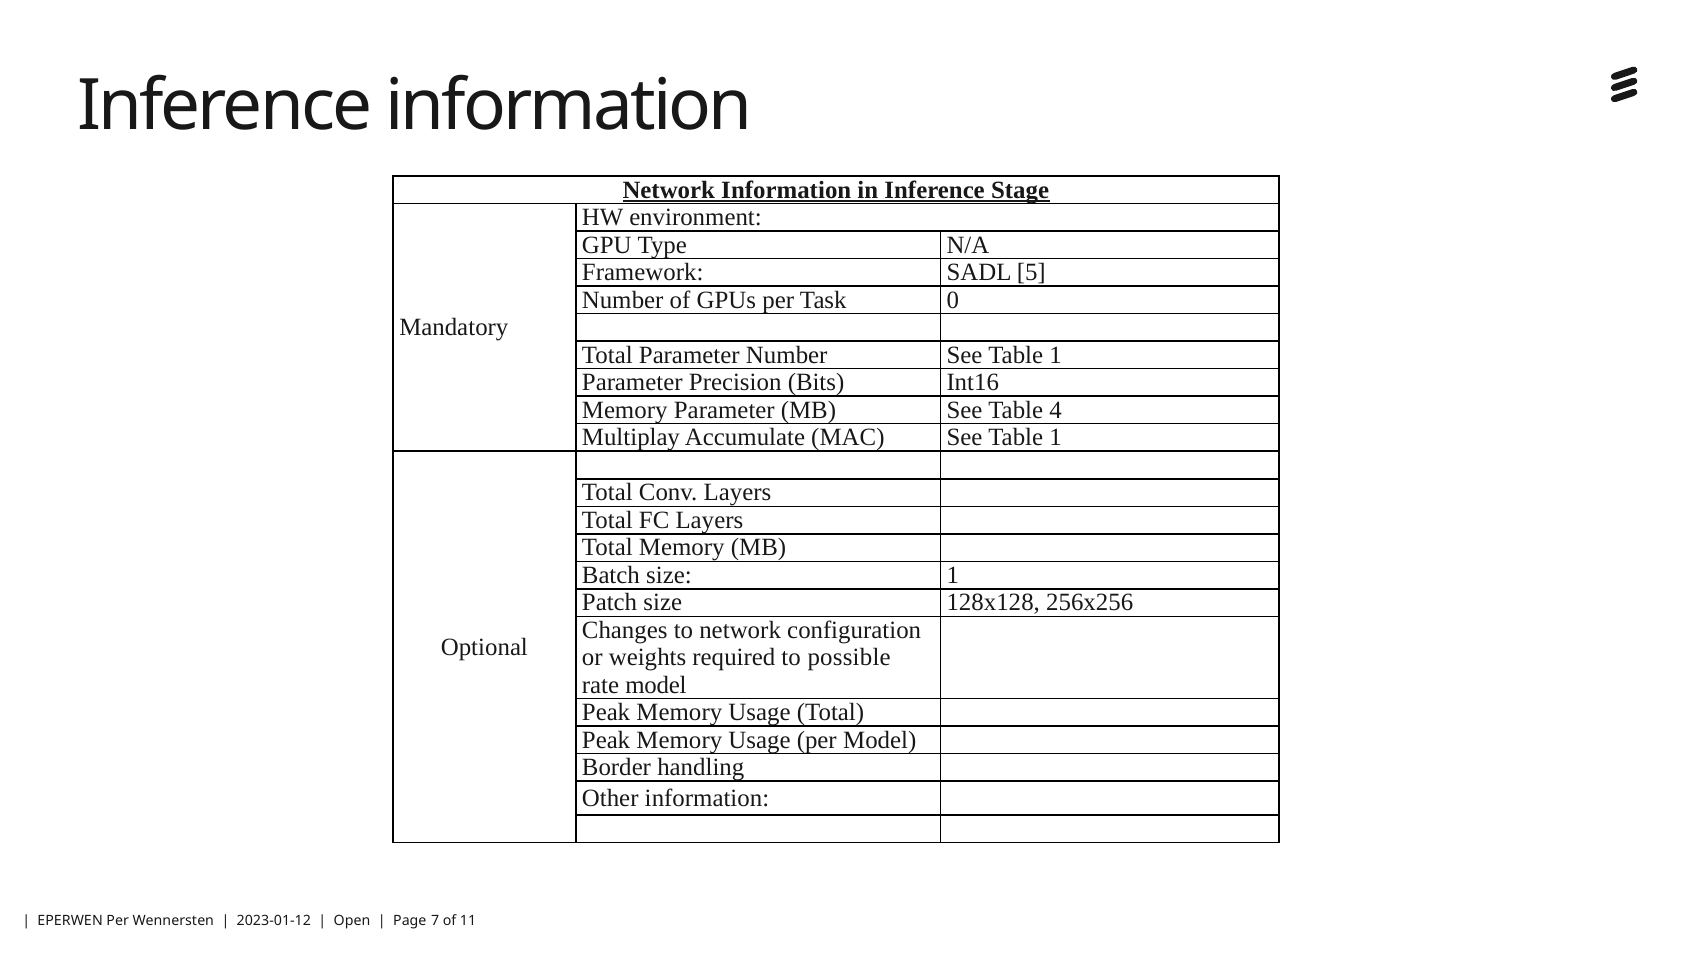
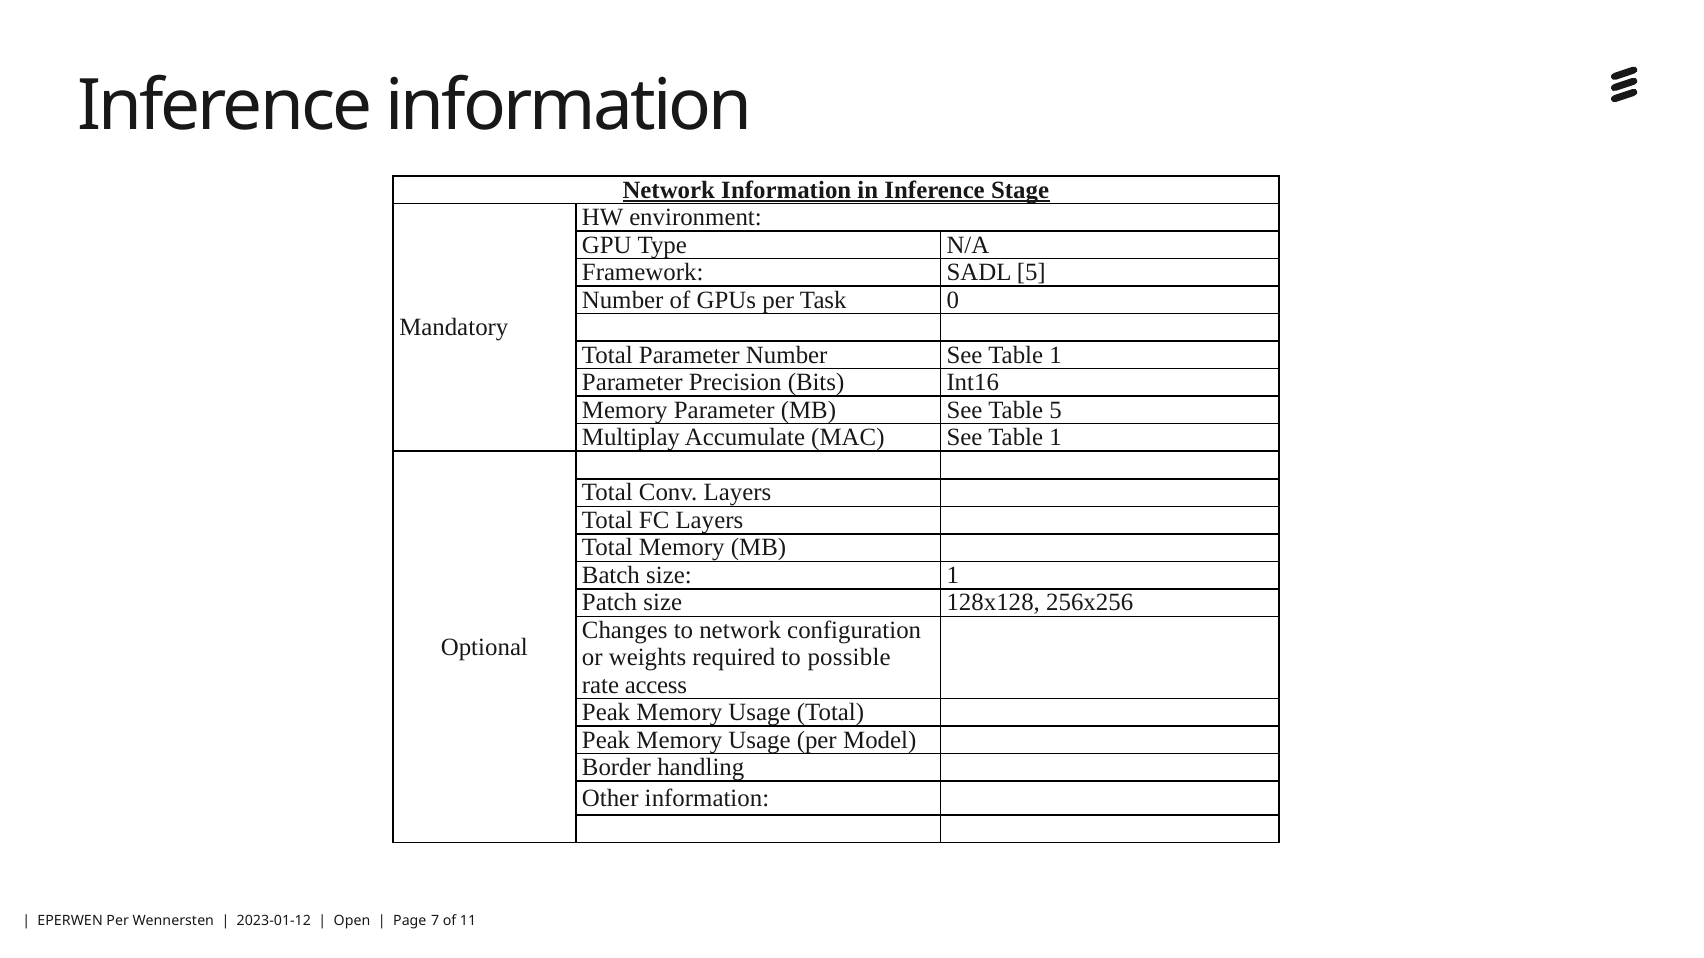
Table 4: 4 -> 5
rate model: model -> access
